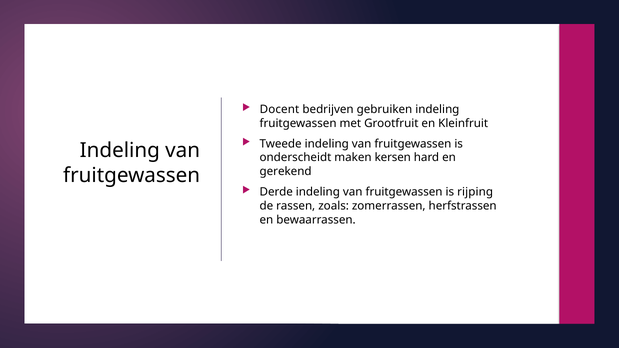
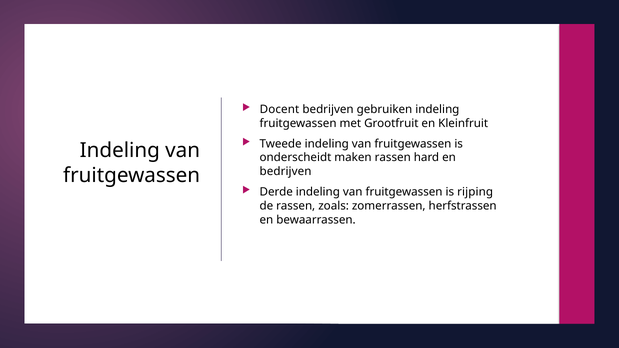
maken kersen: kersen -> rassen
gerekend at (286, 172): gerekend -> bedrijven
